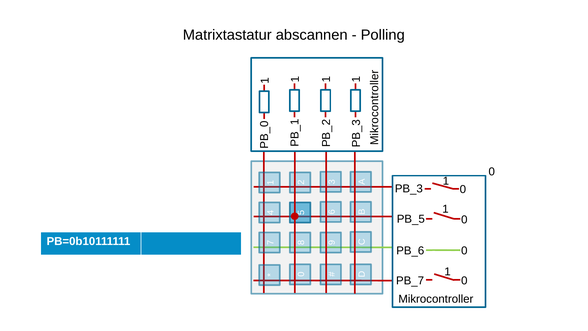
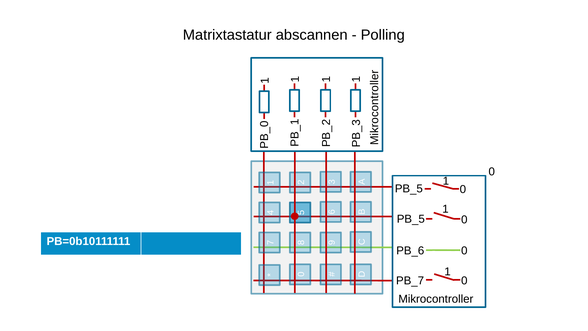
PB_3 at (409, 189): PB_3 -> PB_5
